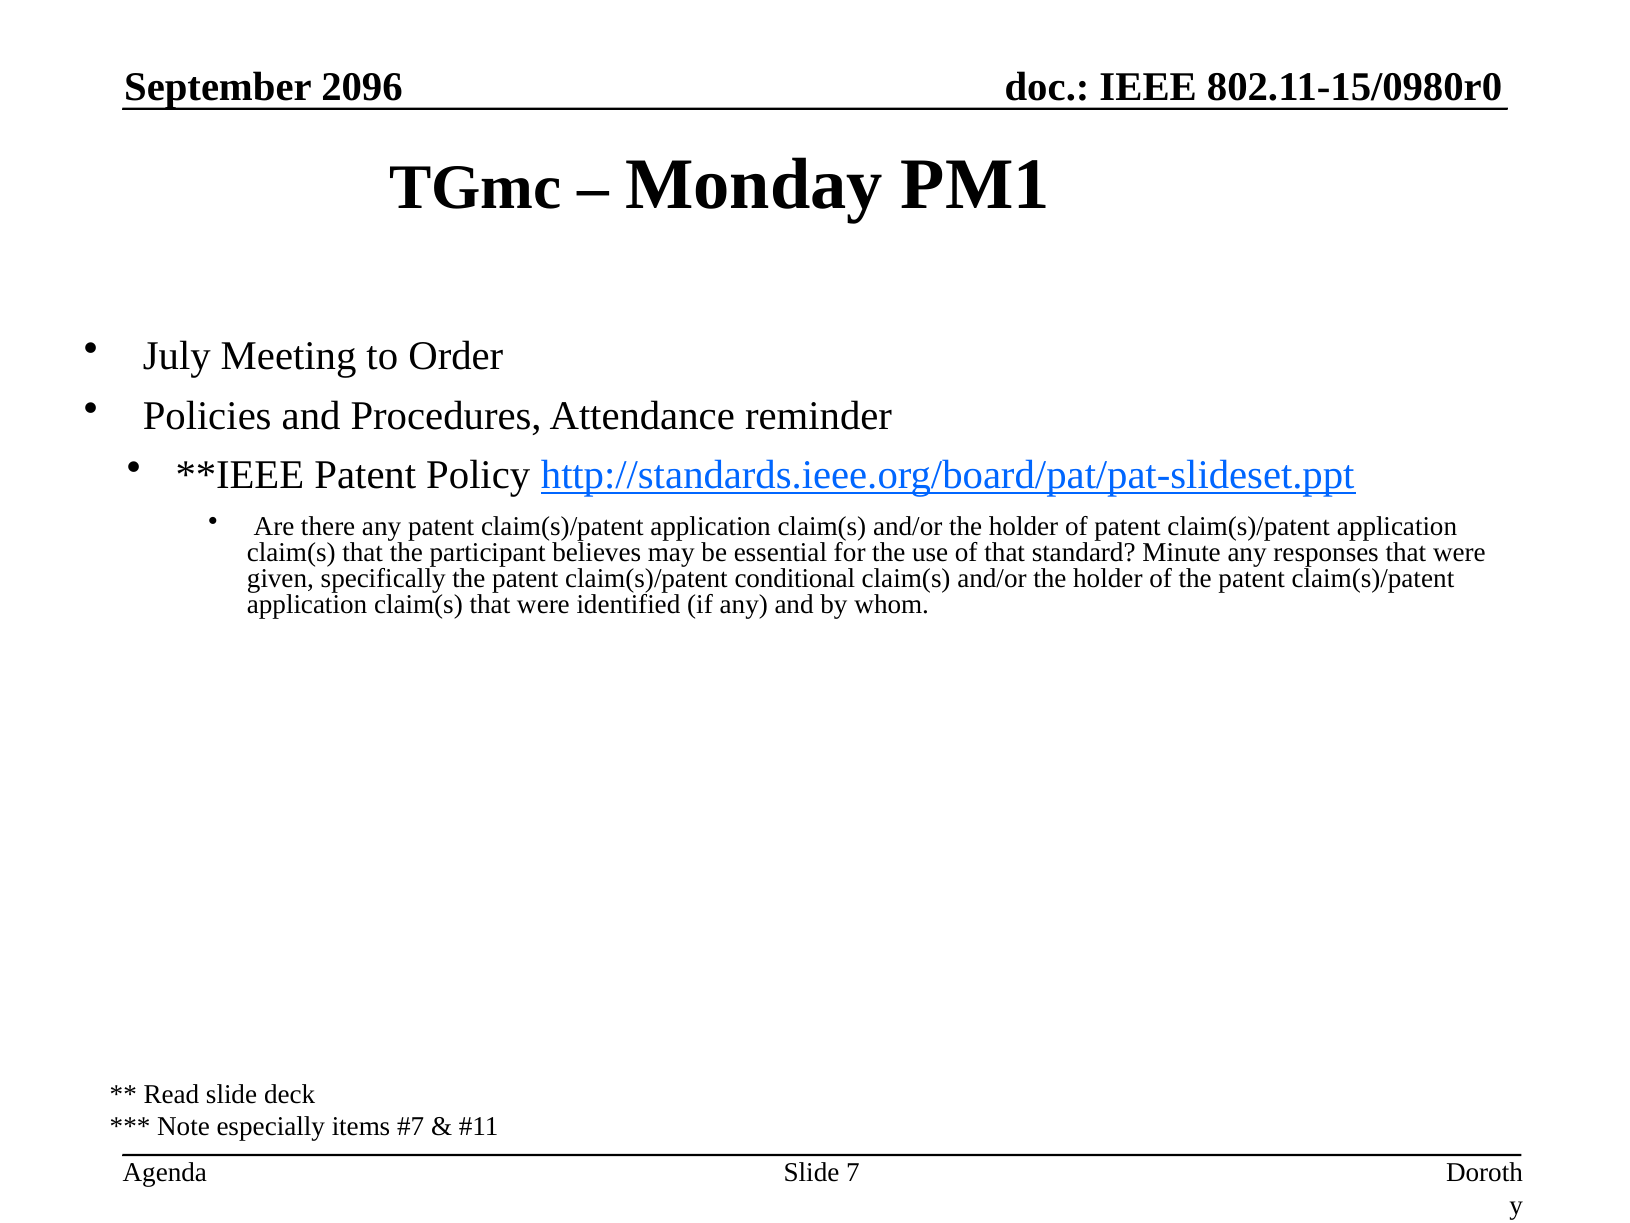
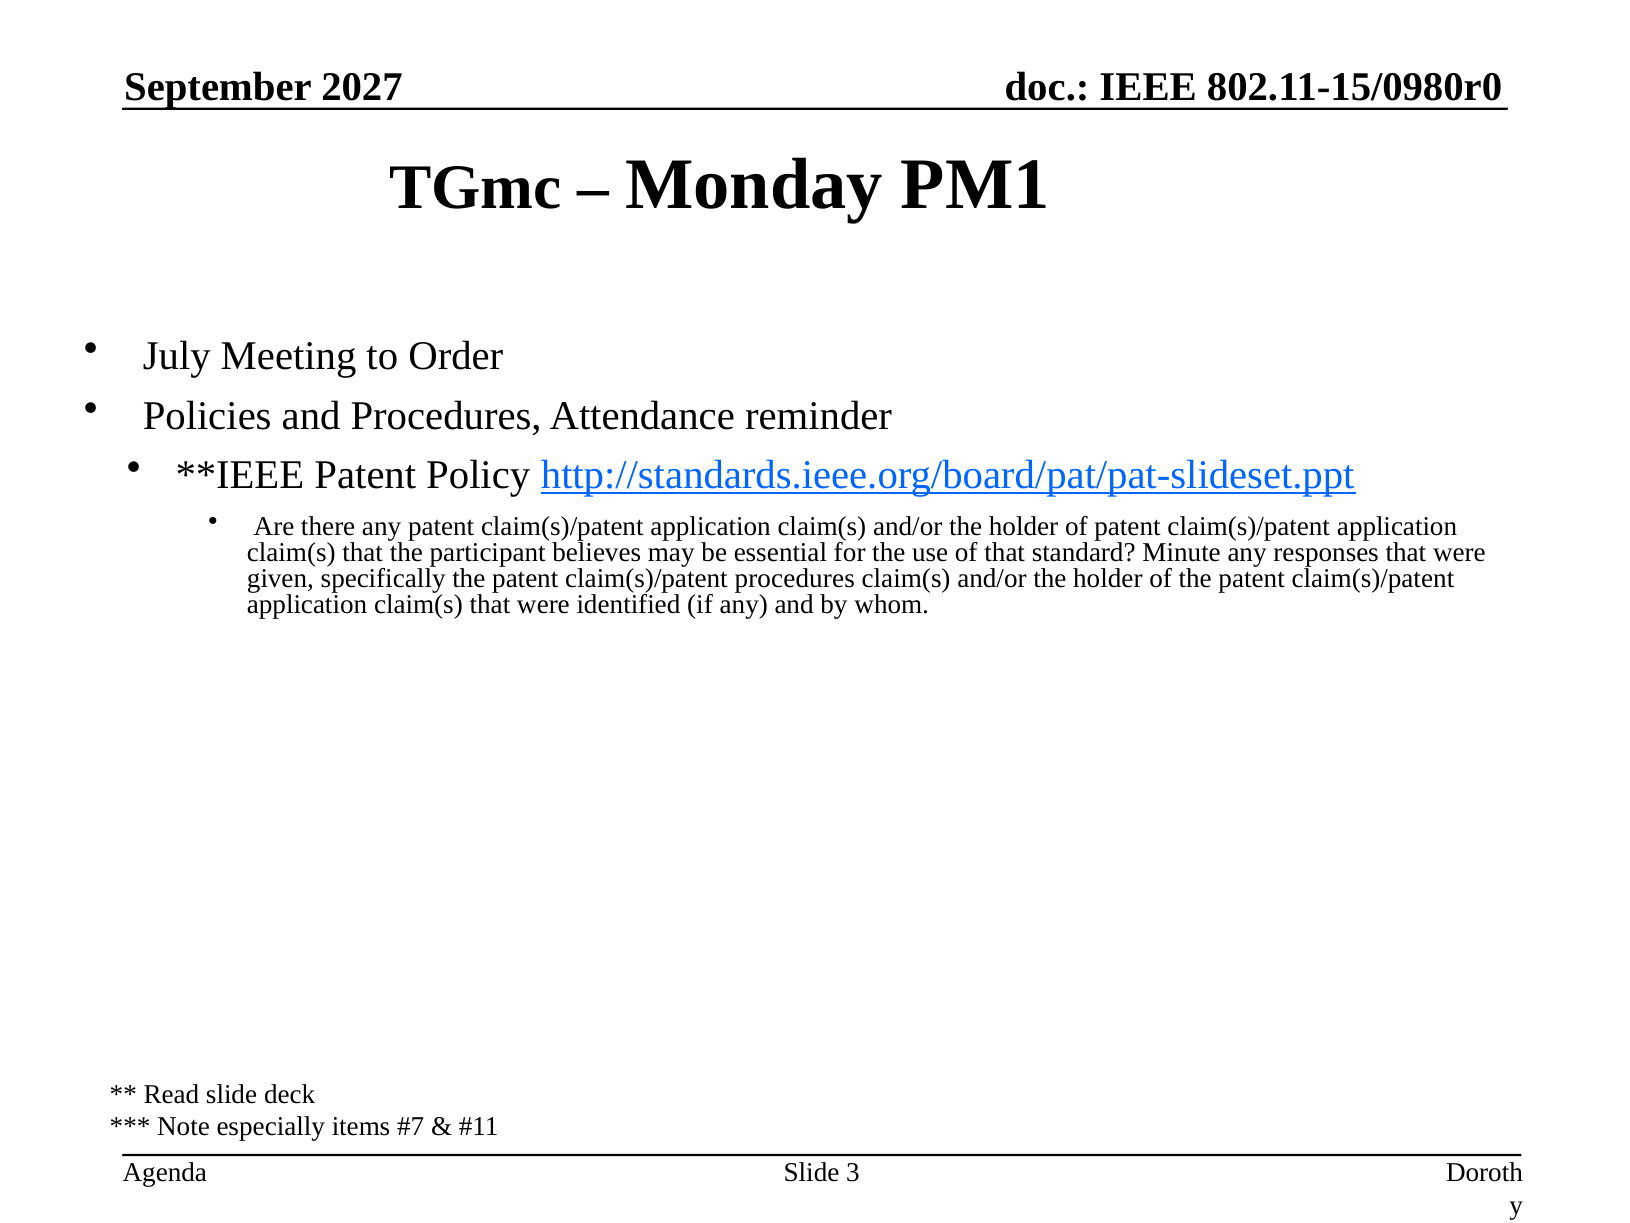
2096: 2096 -> 2027
claim(s)/patent conditional: conditional -> procedures
7: 7 -> 3
